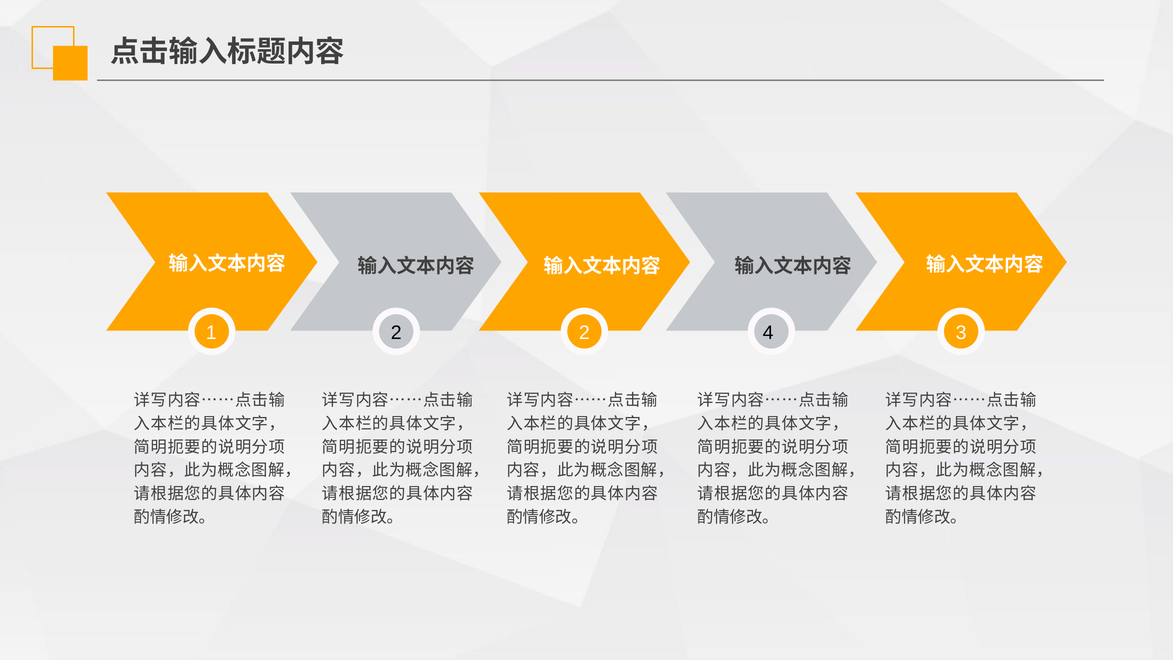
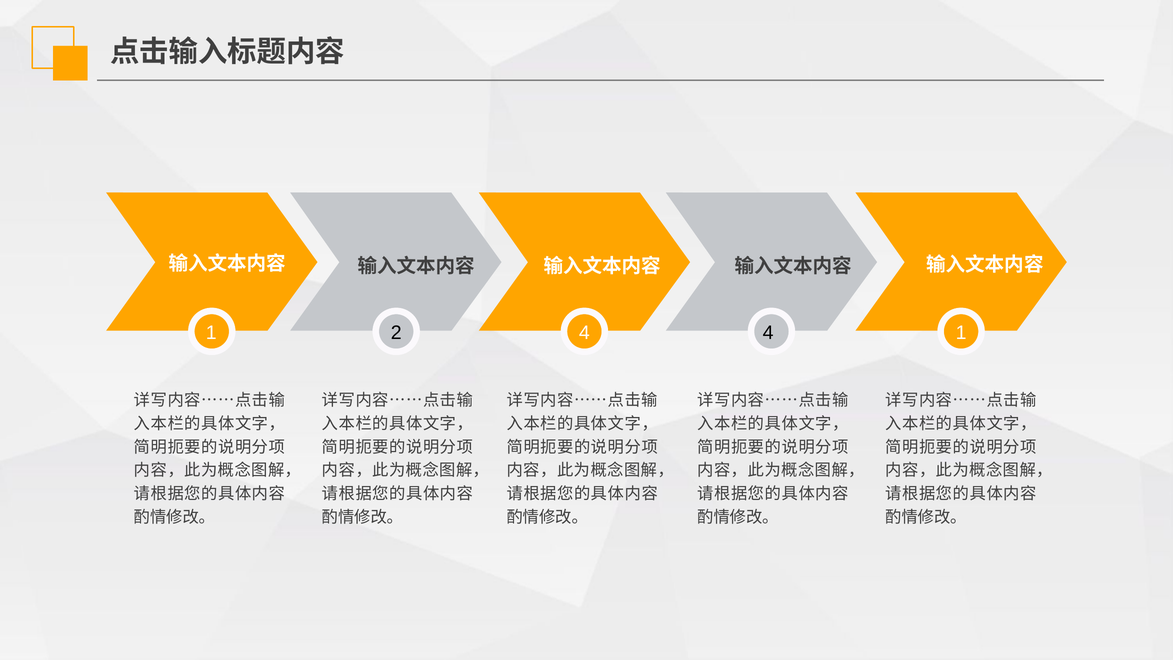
2 2: 2 -> 4
4 3: 3 -> 1
